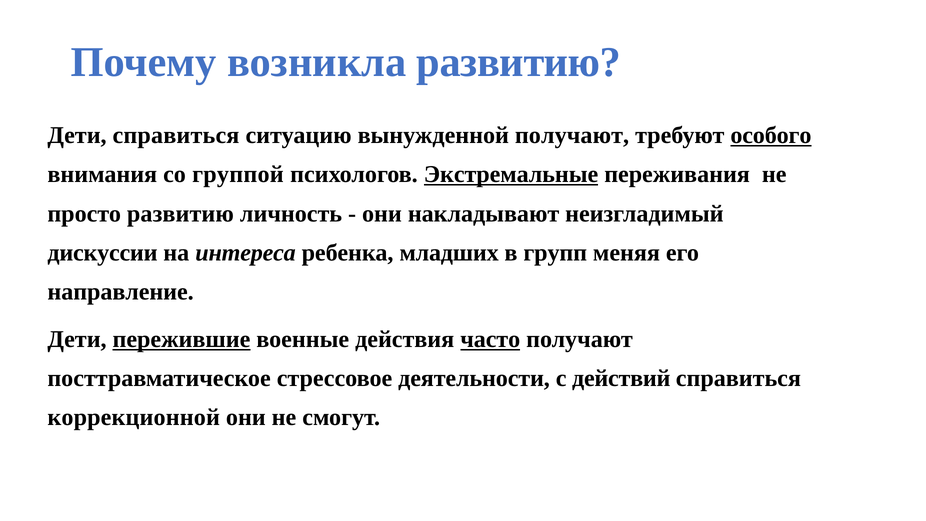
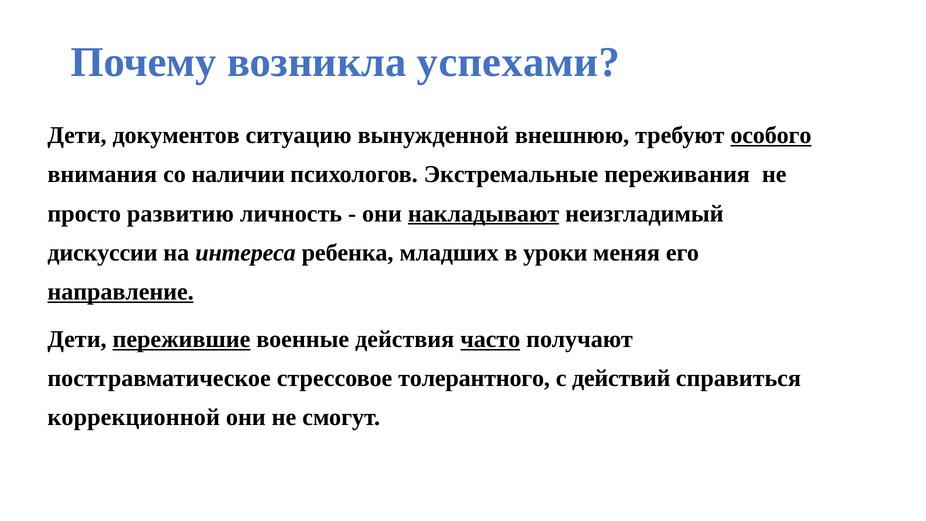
возникла развитию: развитию -> успехами
Дети справиться: справиться -> документов
вынужденной получают: получают -> внешнюю
группой: группой -> наличии
Экстремальные underline: present -> none
накладывают underline: none -> present
групп: групп -> уроки
направление underline: none -> present
деятельности: деятельности -> толерантного
